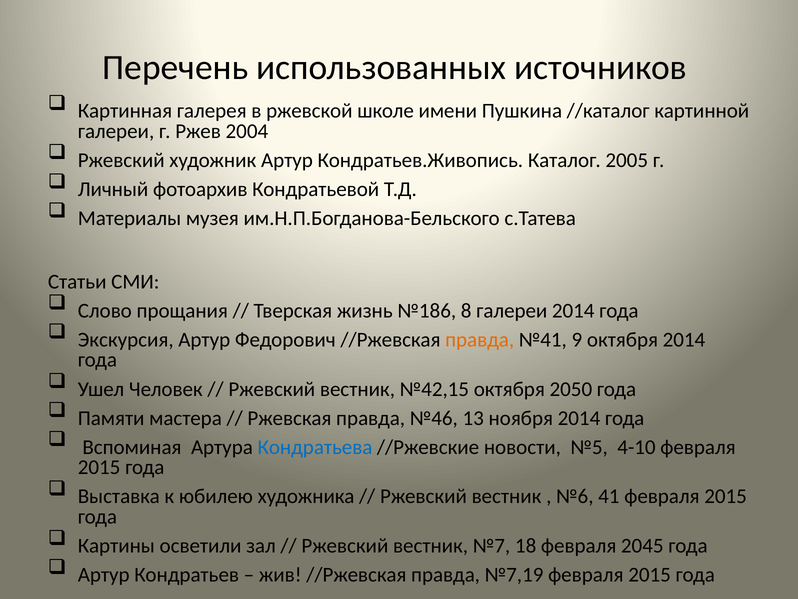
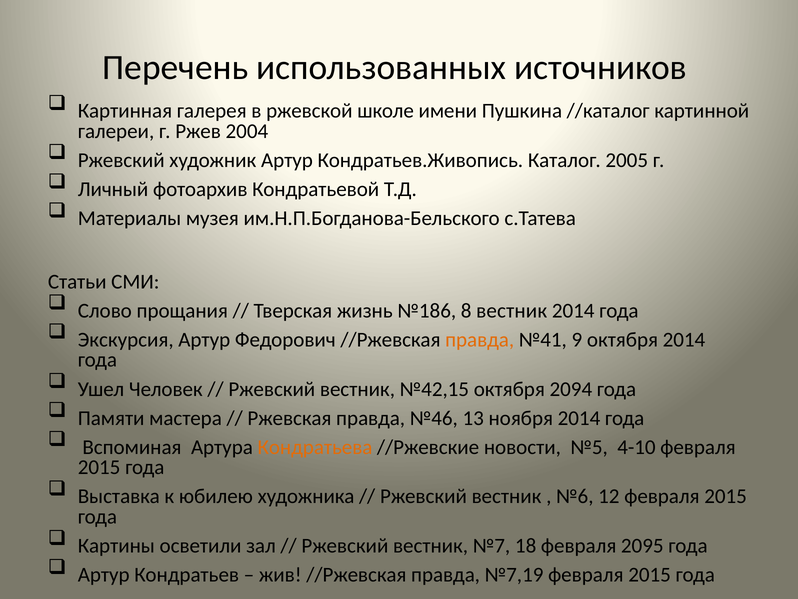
8 галереи: галереи -> вестник
2050: 2050 -> 2094
Кондратьева colour: blue -> orange
41: 41 -> 12
2045: 2045 -> 2095
